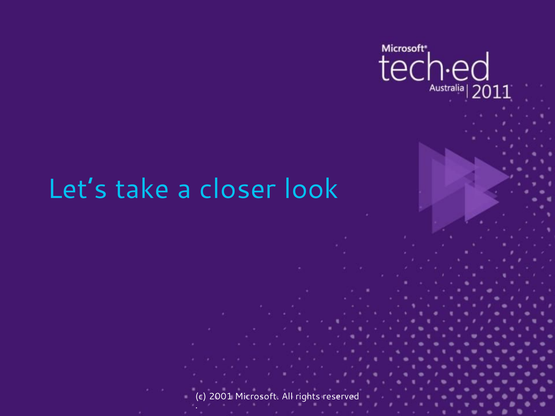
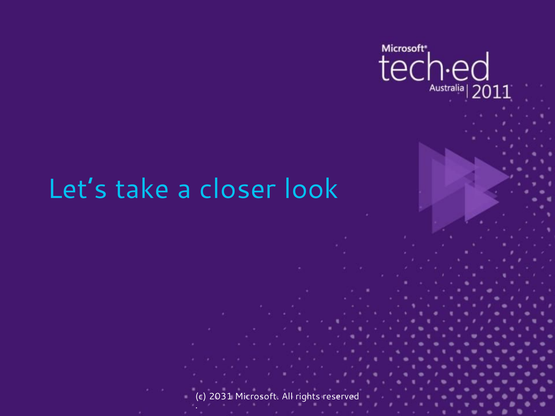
2001: 2001 -> 2031
